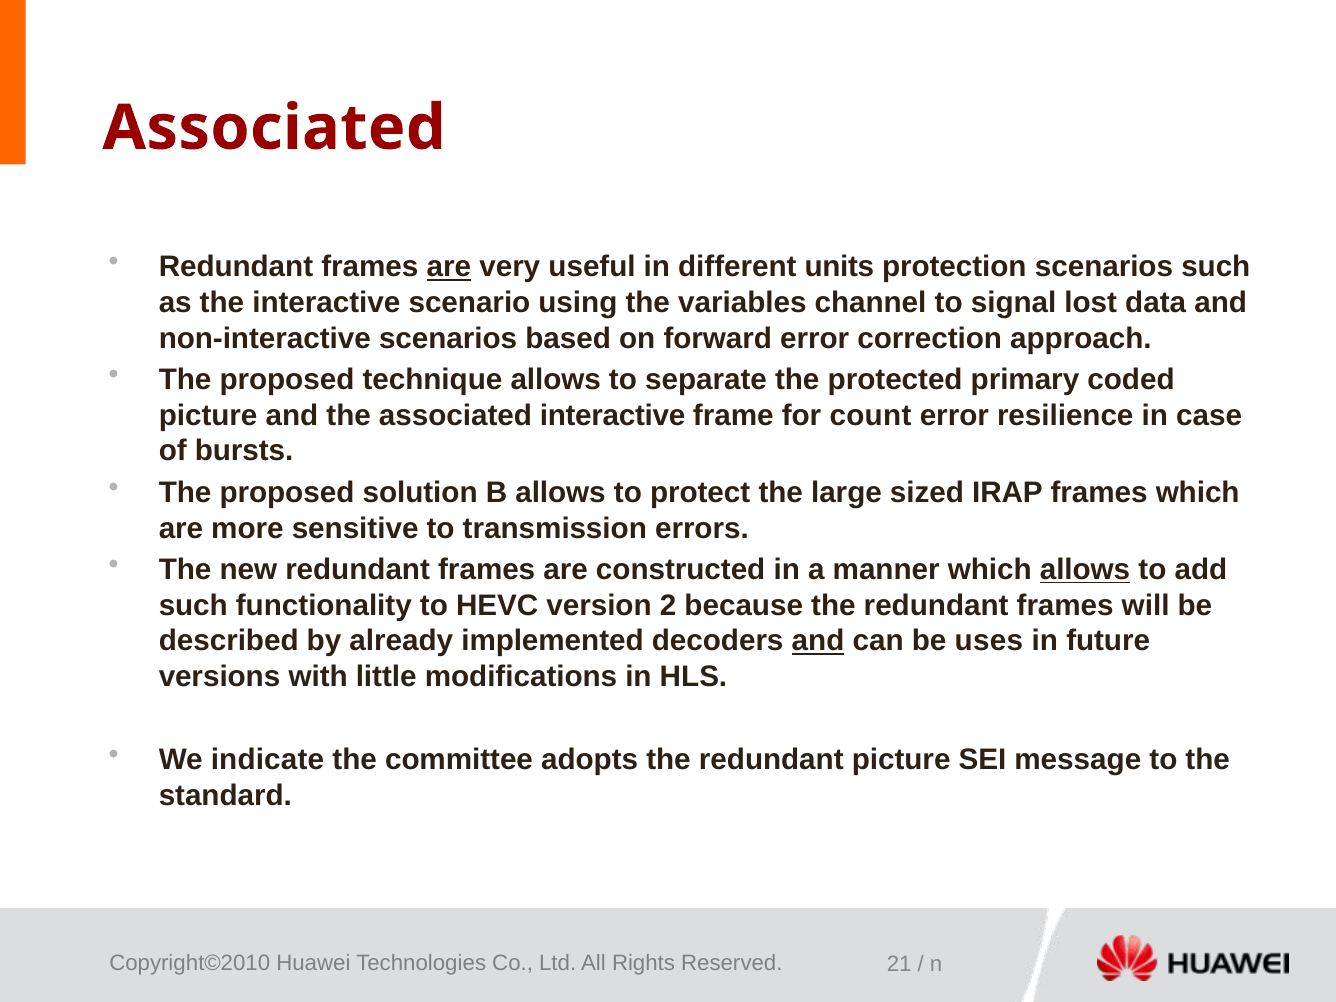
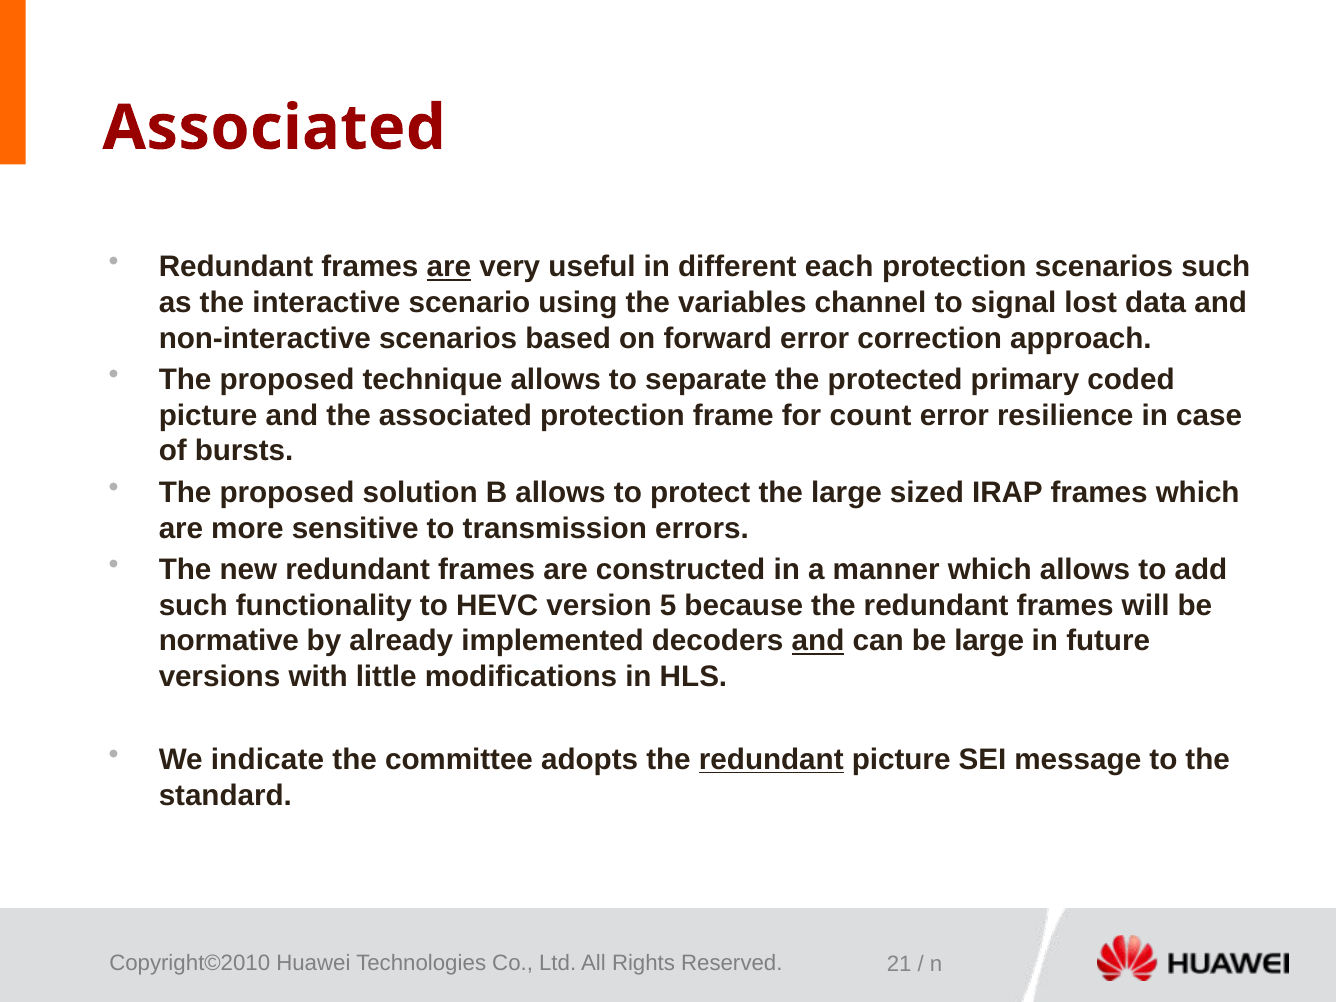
units: units -> each
associated interactive: interactive -> protection
allows at (1085, 570) underline: present -> none
2: 2 -> 5
described: described -> normative
be uses: uses -> large
redundant at (771, 760) underline: none -> present
